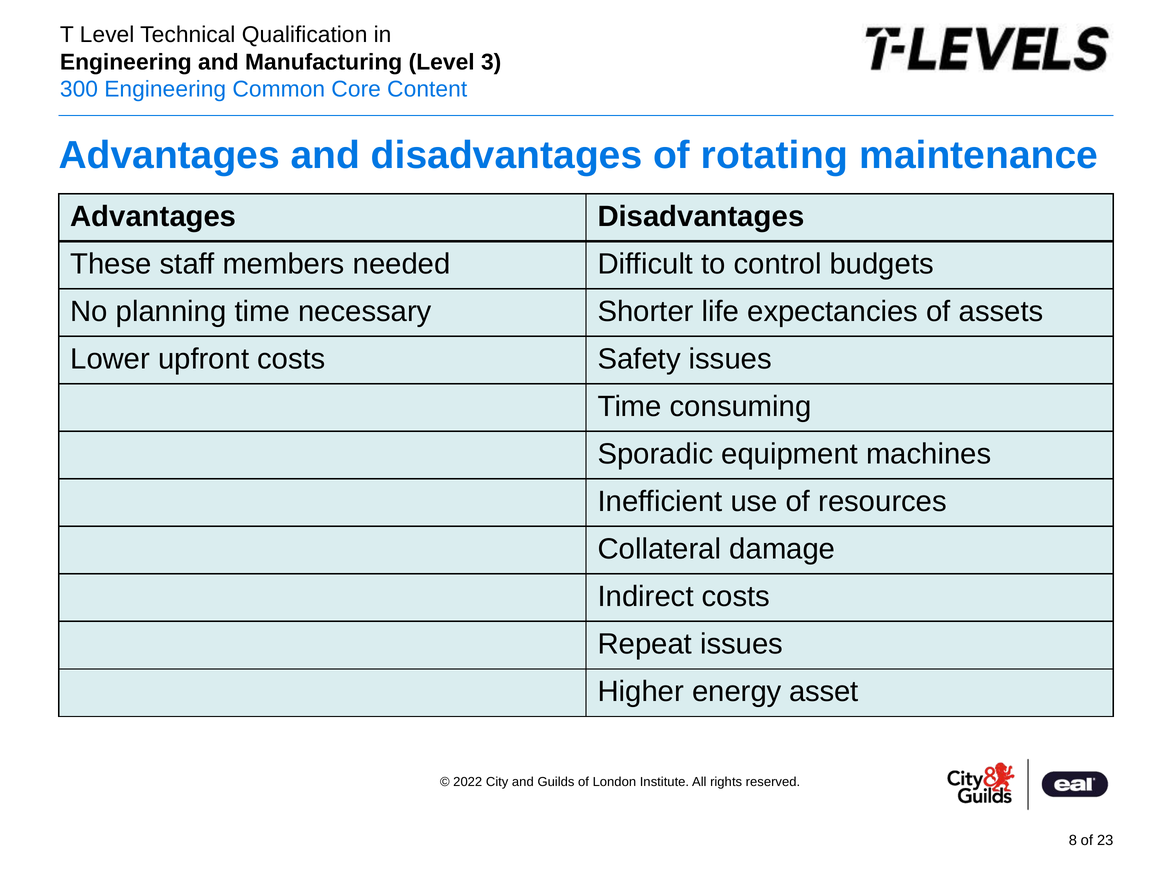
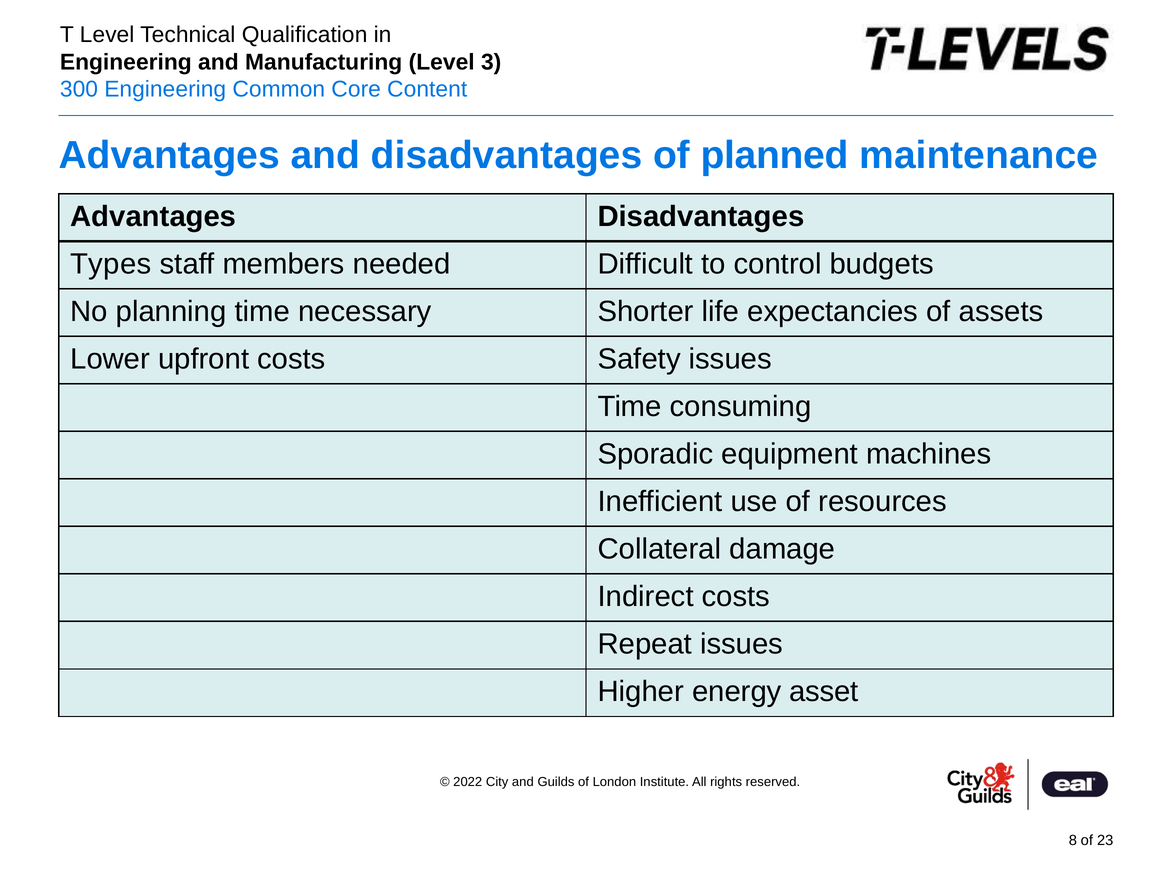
rotating: rotating -> planned
These: These -> Types
